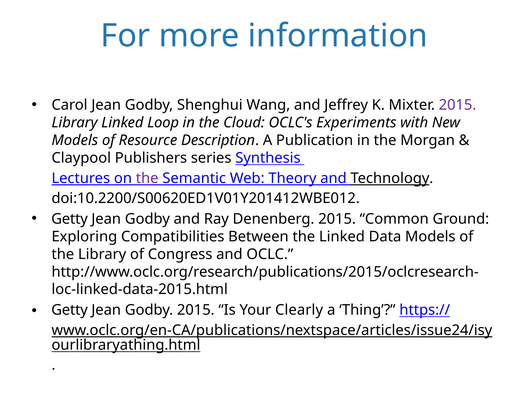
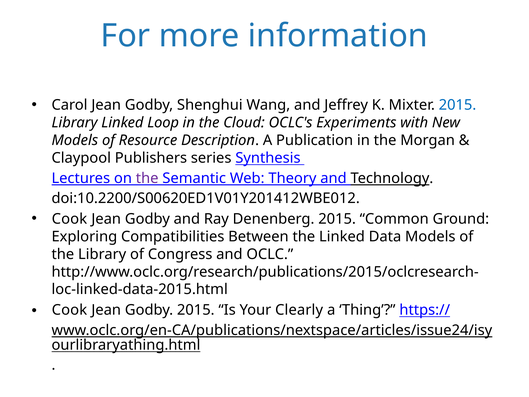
2015 at (458, 105) colour: purple -> blue
Getty at (70, 219): Getty -> Cook
Getty at (70, 310): Getty -> Cook
